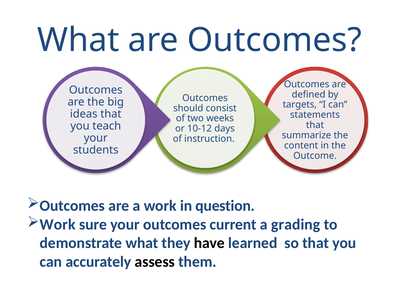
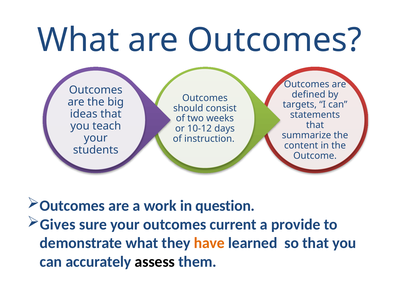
Work at (58, 224): Work -> Gives
grading: grading -> provide
have colour: black -> orange
